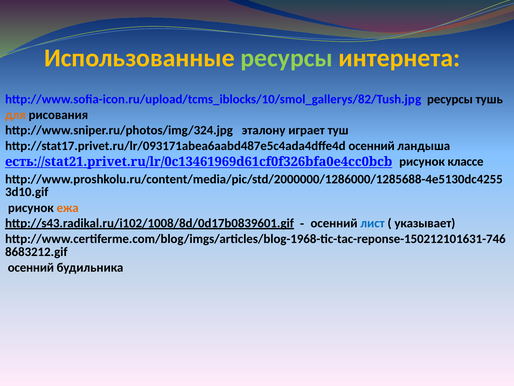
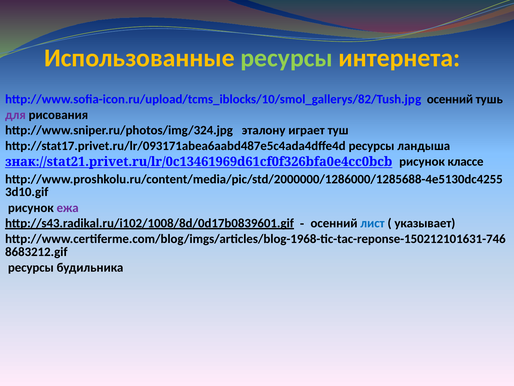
http://www.sofia-icon.ru/upload/tcms_iblocks/10/smol_gallerys/82/Tush.jpg ресурсы: ресурсы -> осенний
для colour: orange -> purple
http://stat17.privet.ru/lr/093171abea6aabd487e5c4ada4dffe4d осенний: осенний -> ресурсы
есть://stat21.privet.ru/lr/0c13461969d61cf0f326bfa0e4cc0bcb: есть://stat21.privet.ru/lr/0c13461969d61cf0f326bfa0e4cc0bcb -> знак://stat21.privet.ru/lr/0c13461969d61cf0f326bfa0e4cc0bcb
ежа colour: orange -> purple
осенний at (31, 267): осенний -> ресурсы
